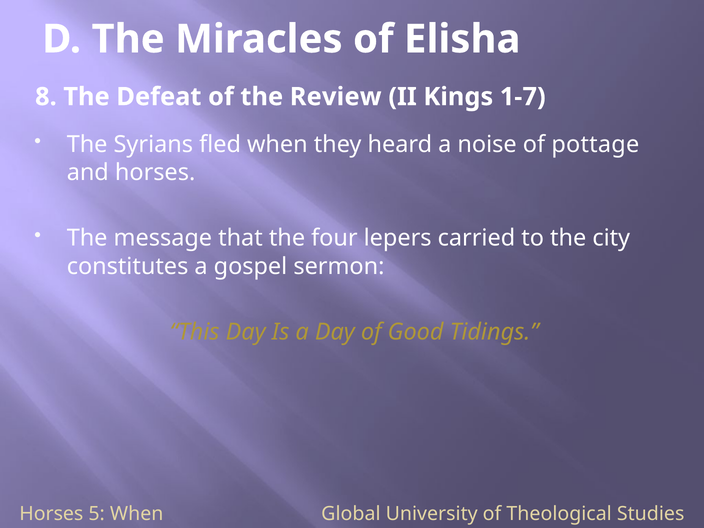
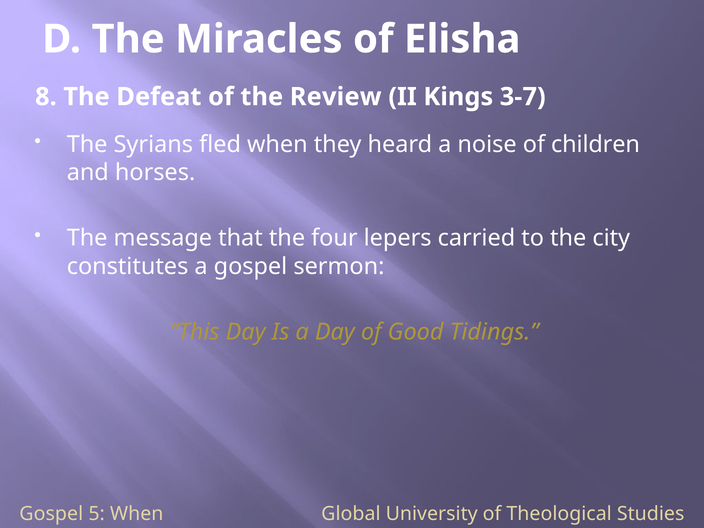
1-7: 1-7 -> 3-7
pottage: pottage -> children
Horses at (51, 514): Horses -> Gospel
